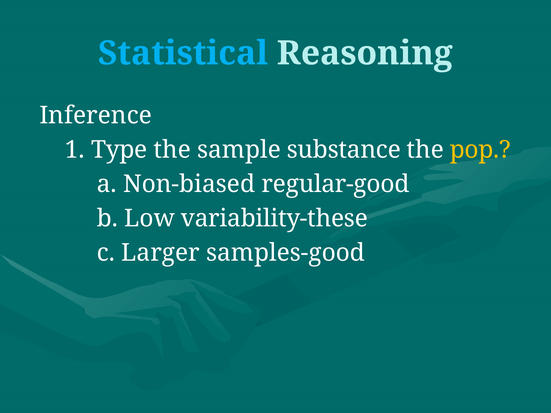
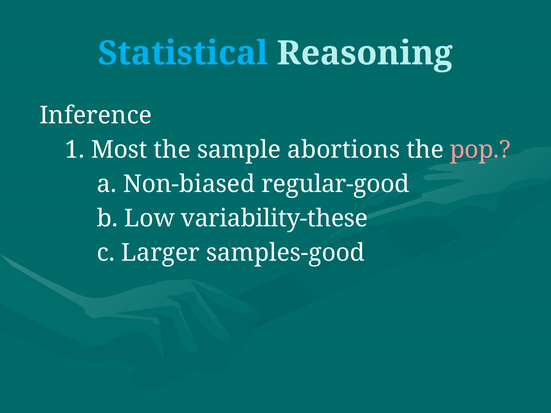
Type: Type -> Most
substance: substance -> abortions
pop colour: yellow -> pink
